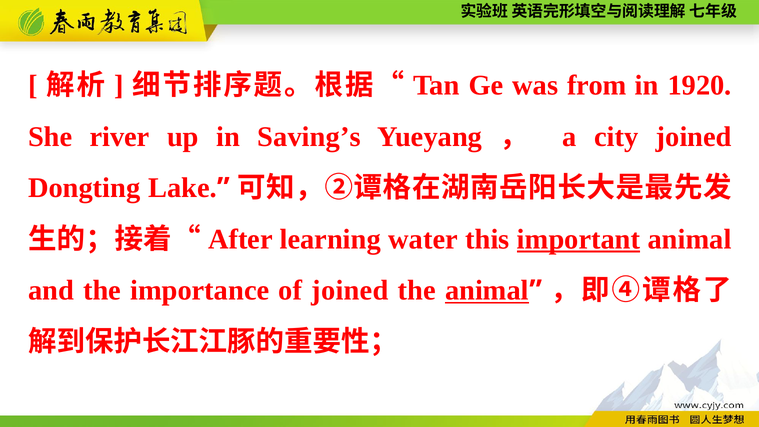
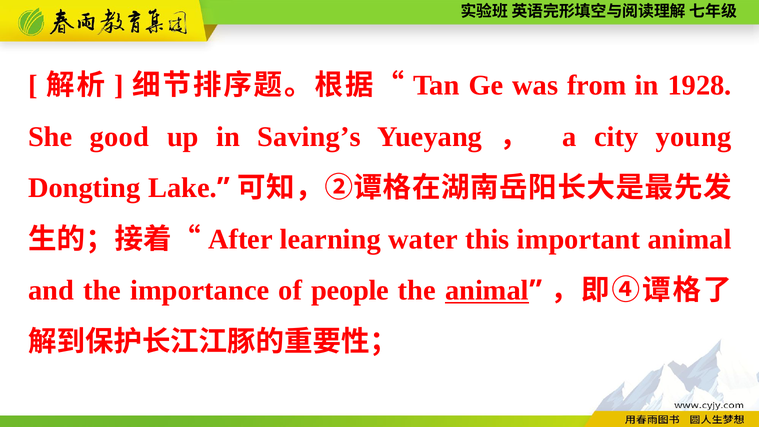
1920: 1920 -> 1928
river: river -> good
city joined: joined -> young
important underline: present -> none
of joined: joined -> people
